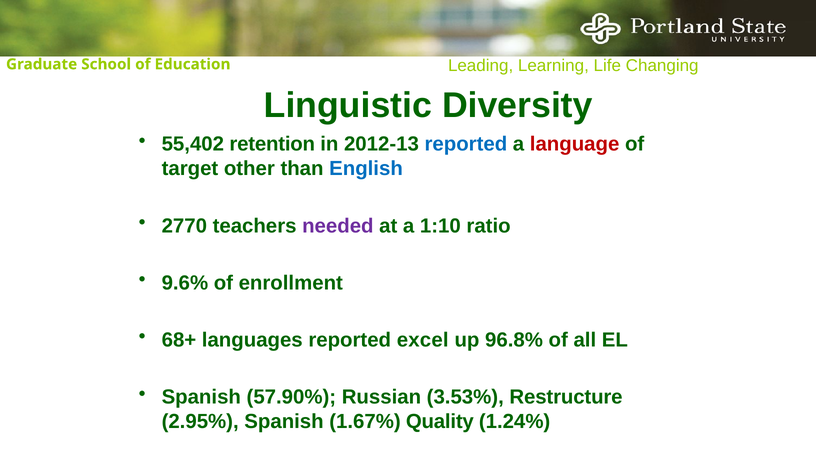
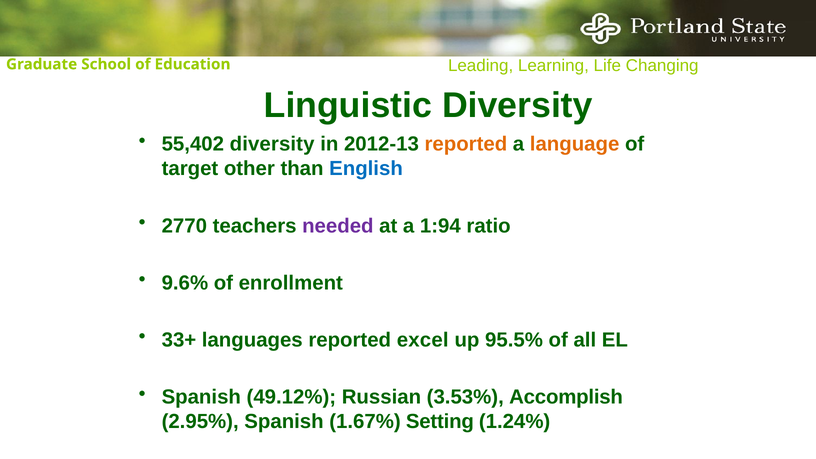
55,402 retention: retention -> diversity
reported at (466, 144) colour: blue -> orange
language colour: red -> orange
1:10: 1:10 -> 1:94
68+: 68+ -> 33+
96.8%: 96.8% -> 95.5%
57.90%: 57.90% -> 49.12%
Restructure: Restructure -> Accomplish
Quality: Quality -> Setting
